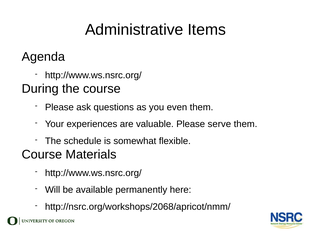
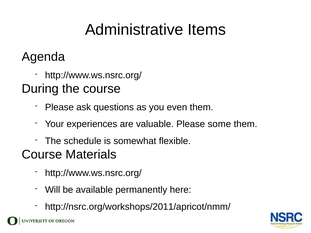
serve: serve -> some
http://nsrc.org/workshops/2068/apricot/nmm/: http://nsrc.org/workshops/2068/apricot/nmm/ -> http://nsrc.org/workshops/2011/apricot/nmm/
